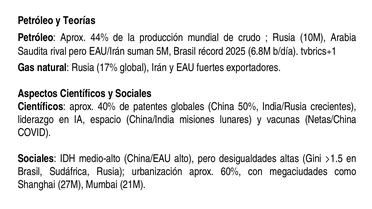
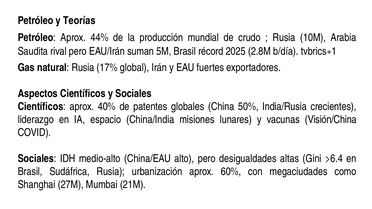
6.8M: 6.8M -> 2.8M
Netas/China: Netas/China -> Visión/China
>1.5: >1.5 -> >6.4
